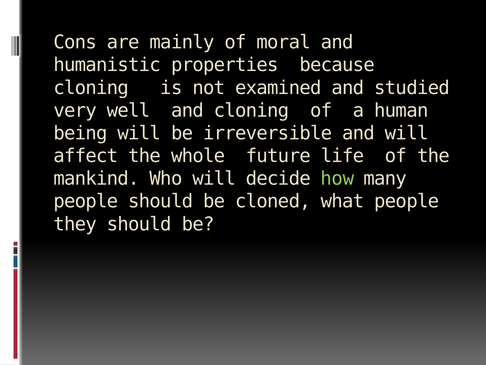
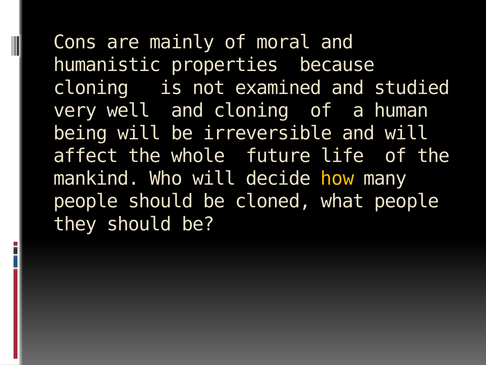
how colour: light green -> yellow
